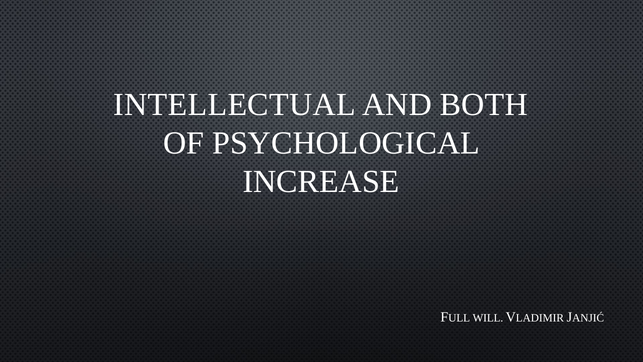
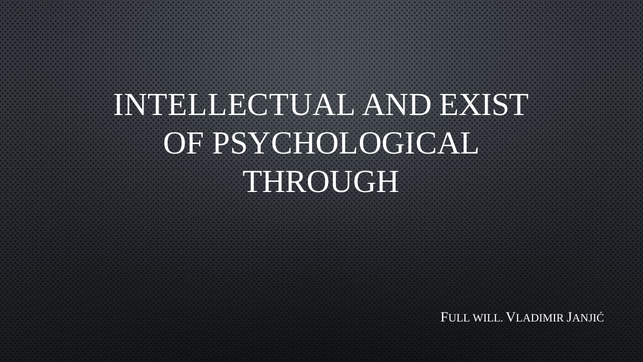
BOTH: BOTH -> EXIST
INCREASE: INCREASE -> THROUGH
